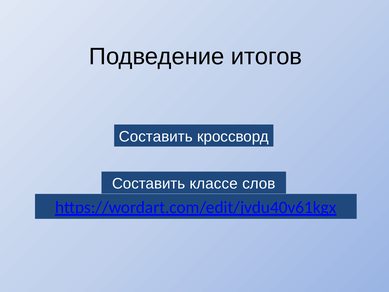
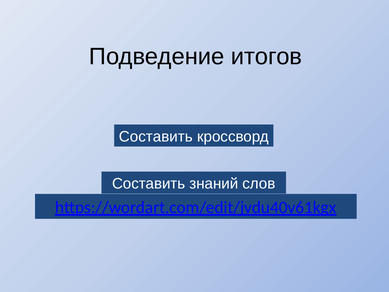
классе: классе -> знаний
